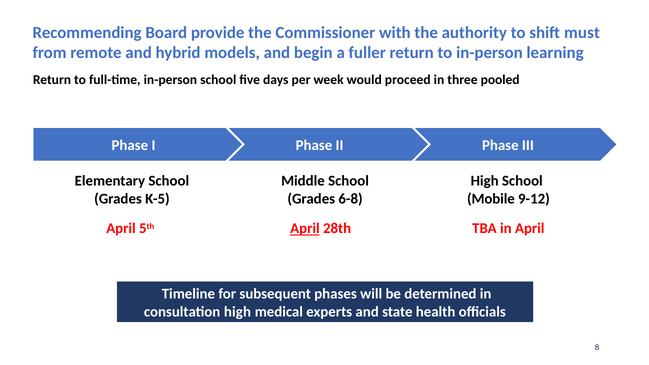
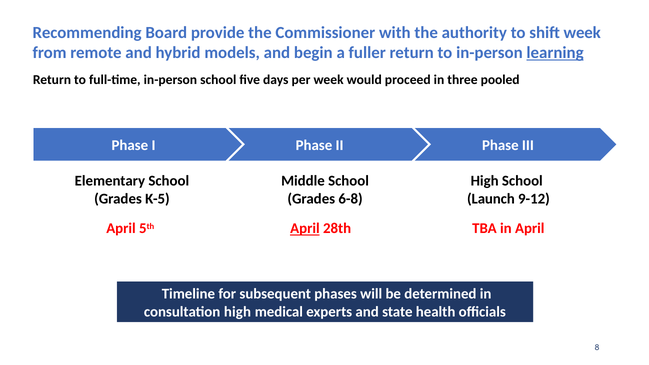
shift must: must -> week
learning underline: none -> present
Mobile: Mobile -> Launch
